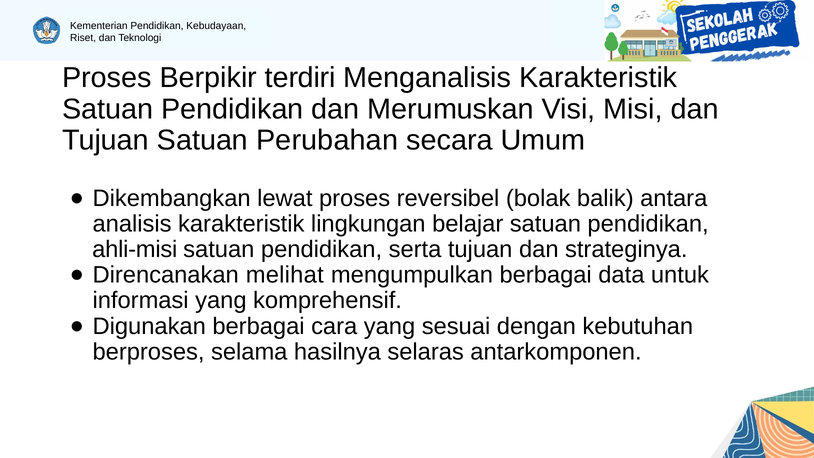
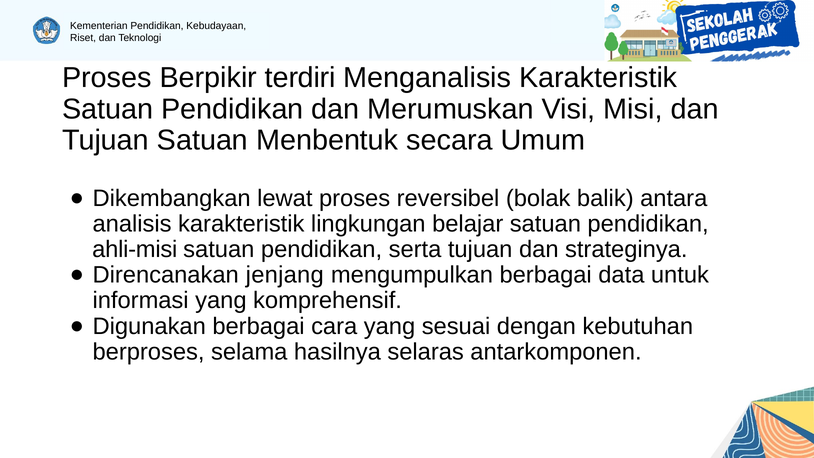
Perubahan: Perubahan -> Menbentuk
melihat: melihat -> jenjang
